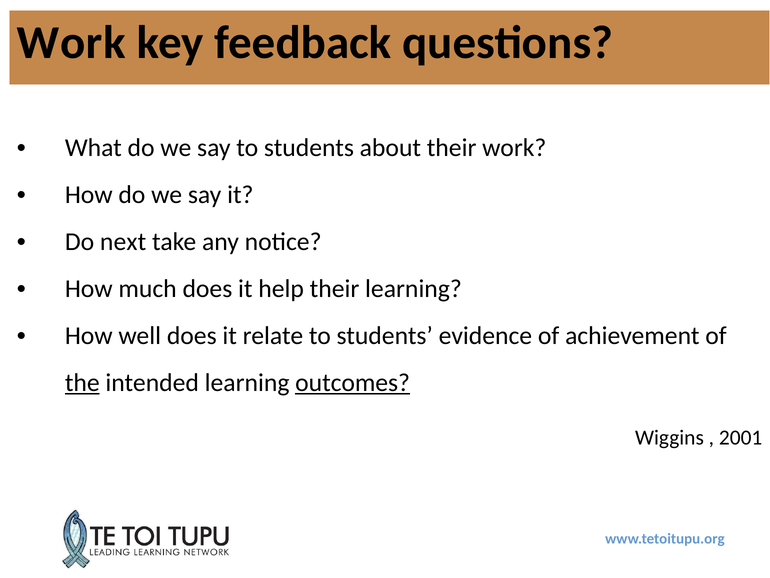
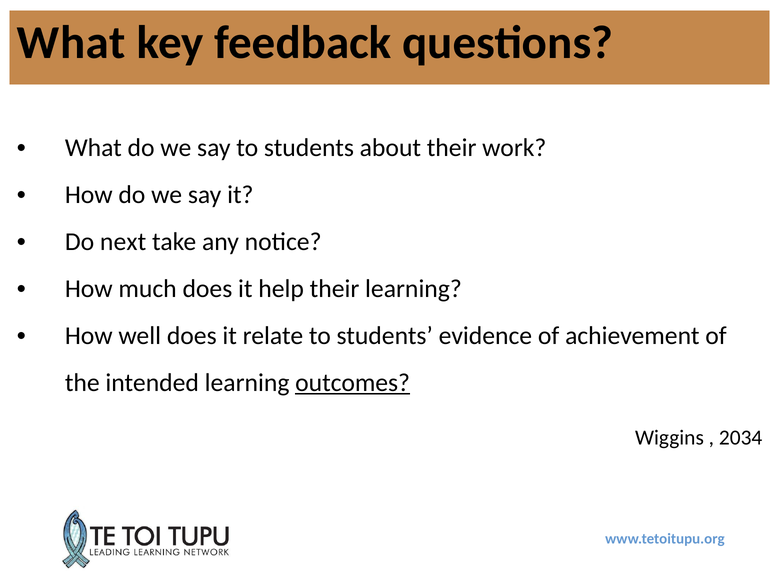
Work at (71, 43): Work -> What
the underline: present -> none
2001: 2001 -> 2034
